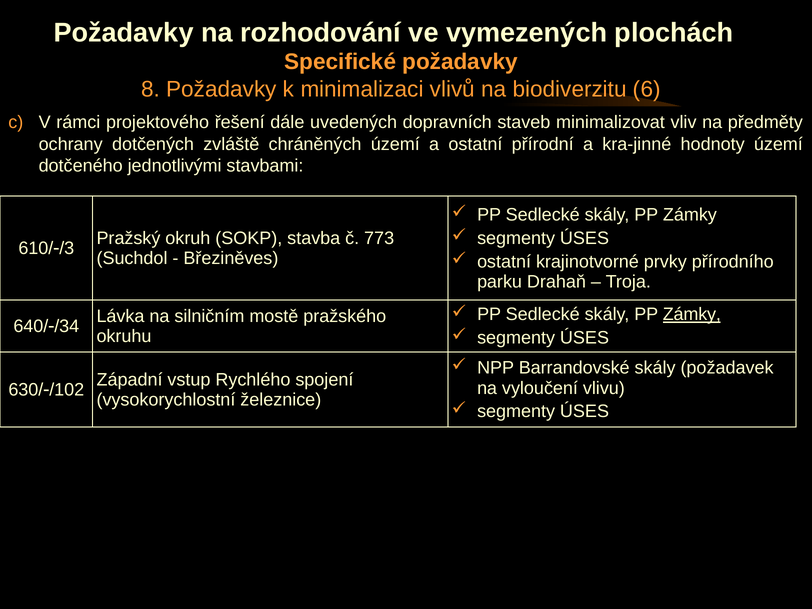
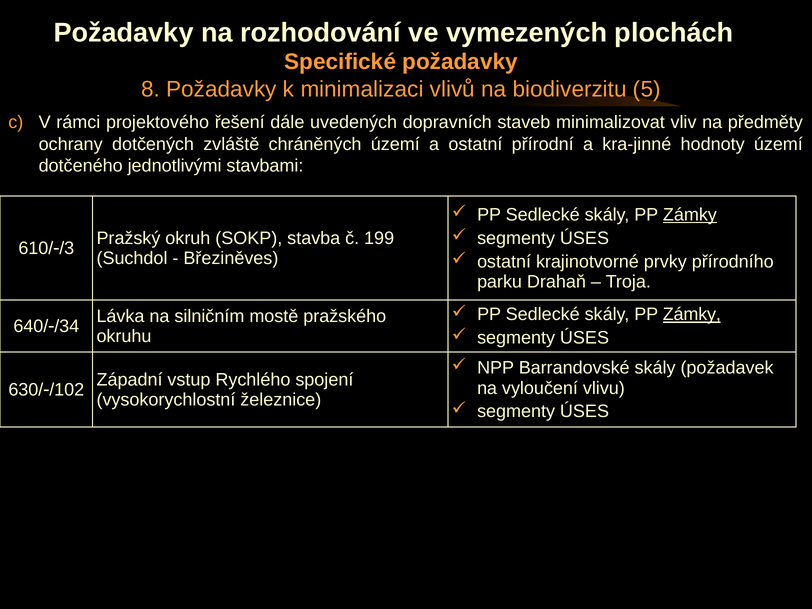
6: 6 -> 5
Zámky at (690, 215) underline: none -> present
773: 773 -> 199
